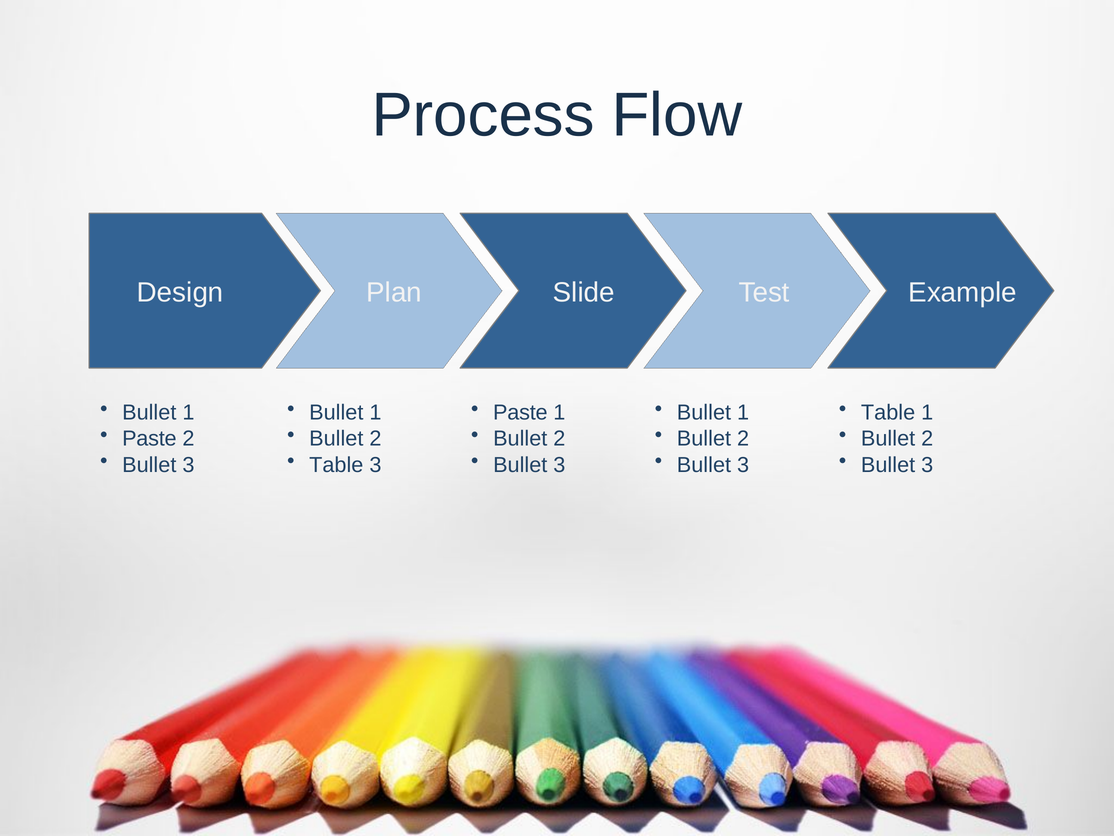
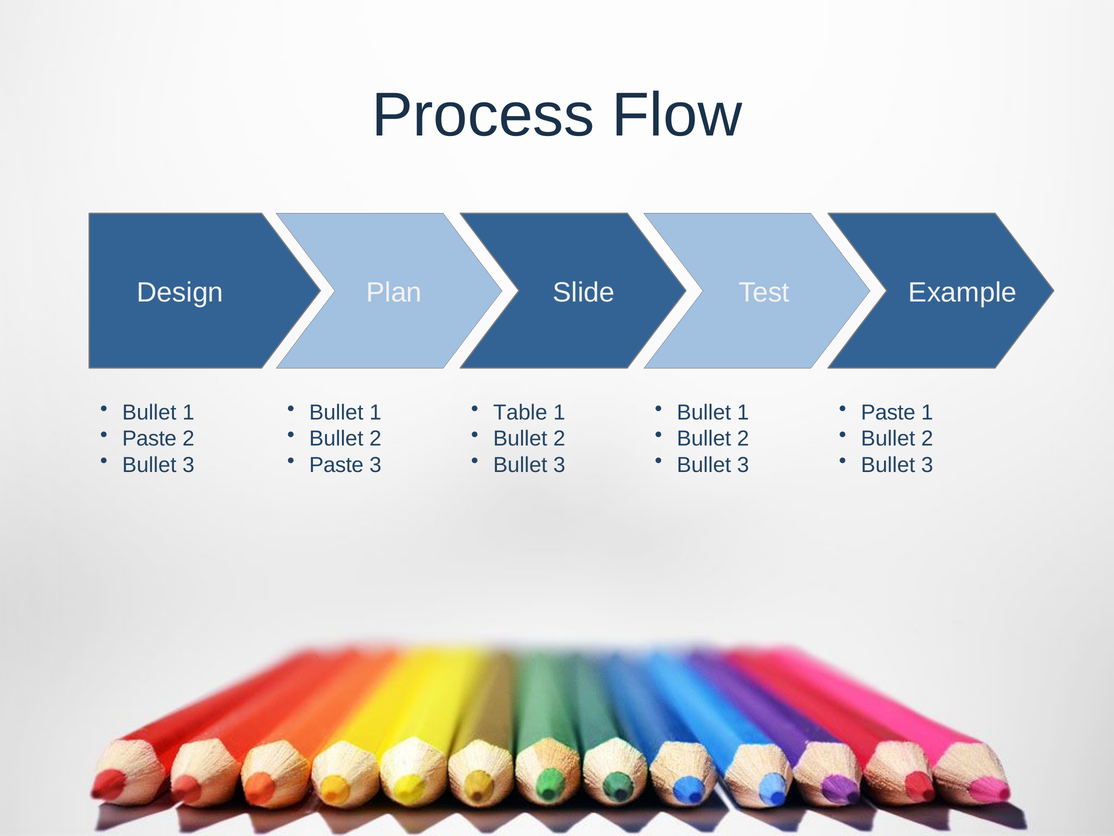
Paste at (520, 413): Paste -> Table
Table at (888, 413): Table -> Paste
Table at (336, 465): Table -> Paste
